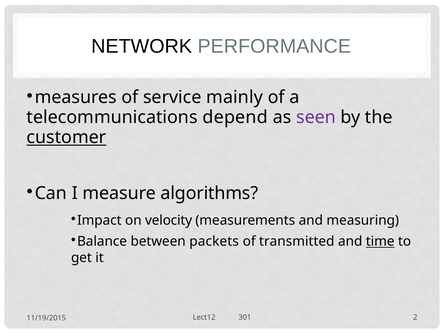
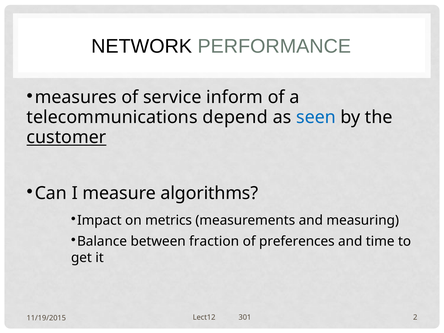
mainly: mainly -> inform
seen colour: purple -> blue
velocity: velocity -> metrics
packets: packets -> fraction
transmitted: transmitted -> preferences
time underline: present -> none
